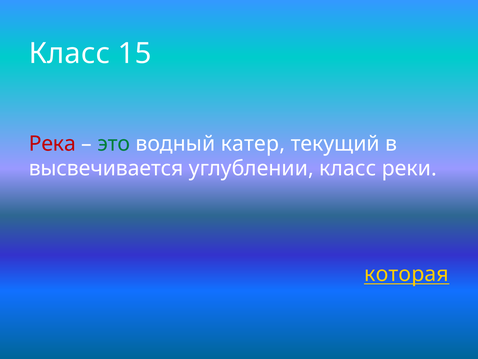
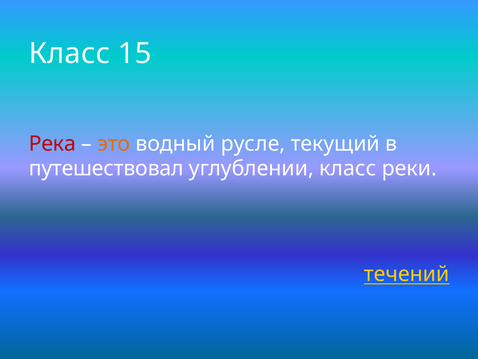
это colour: green -> orange
катер: катер -> русле
высвечивается: высвечивается -> путешествовал
которая: которая -> течений
